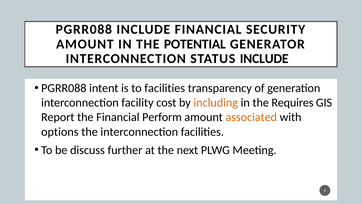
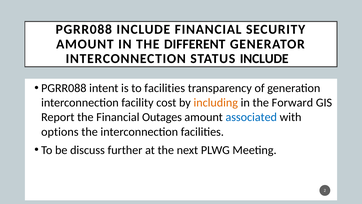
POTENTIAL: POTENTIAL -> DIFFERENT
Requires: Requires -> Forward
Perform: Perform -> Outages
associated colour: orange -> blue
